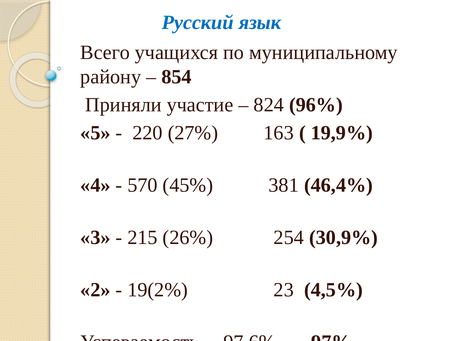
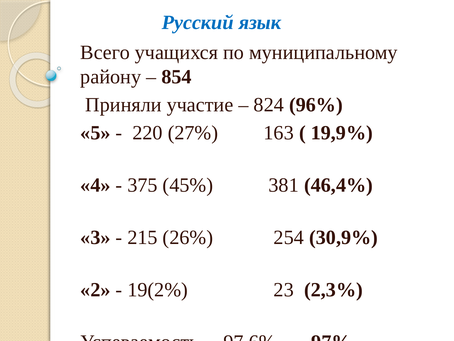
570: 570 -> 375
4,5%: 4,5% -> 2,3%
